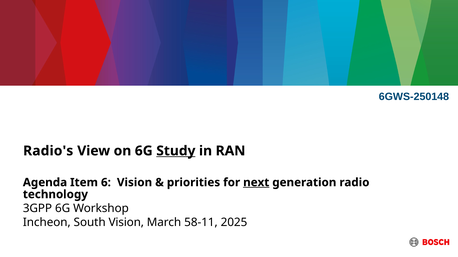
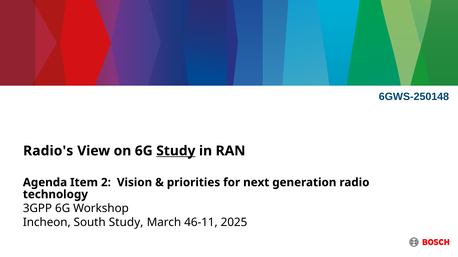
6: 6 -> 2
next underline: present -> none
South Vision: Vision -> Study
58-11: 58-11 -> 46-11
